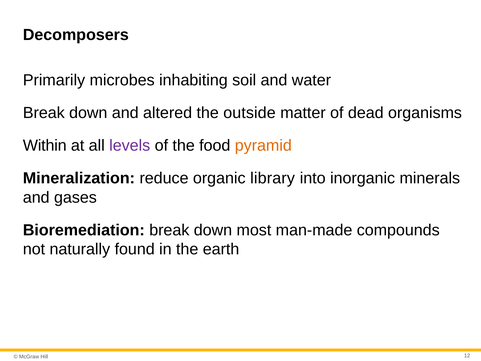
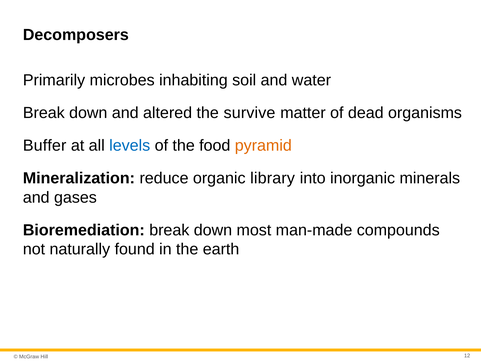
outside: outside -> survive
Within: Within -> Buffer
levels colour: purple -> blue
